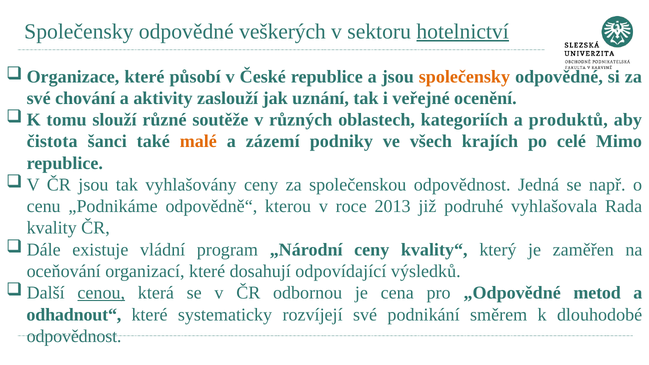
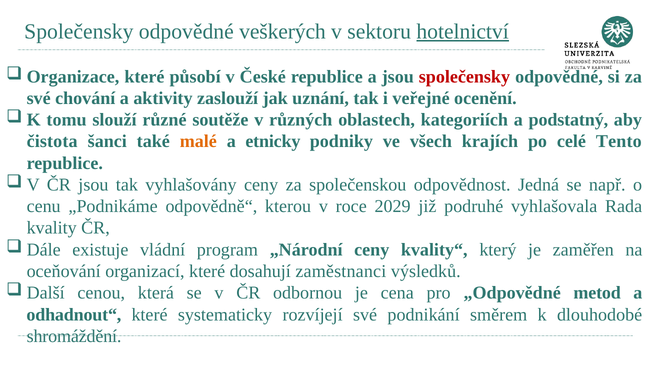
společensky at (464, 77) colour: orange -> red
produktů: produktů -> podstatný
zázemí: zázemí -> etnicky
Mimo: Mimo -> Tento
2013: 2013 -> 2029
odpovídající: odpovídající -> zaměstnanci
cenou underline: present -> none
odpovědnost at (74, 336): odpovědnost -> shromáždění
